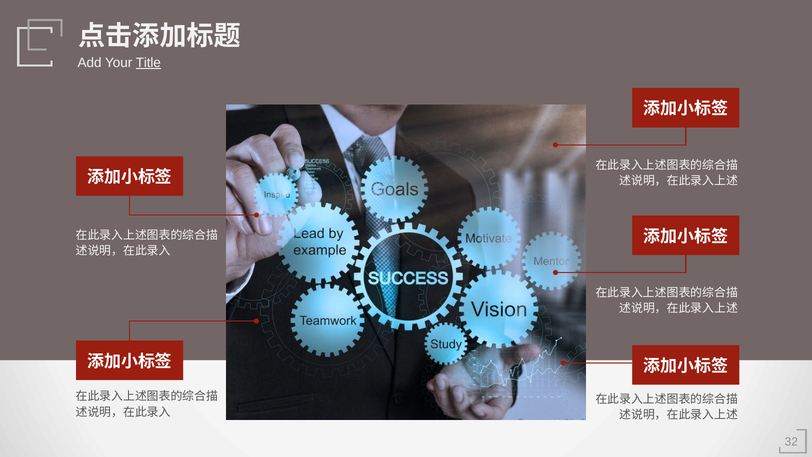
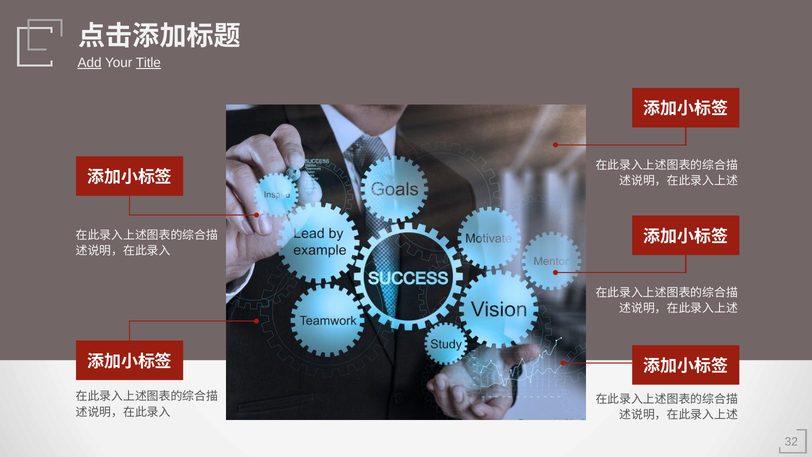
Add underline: none -> present
